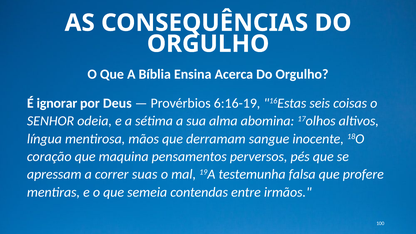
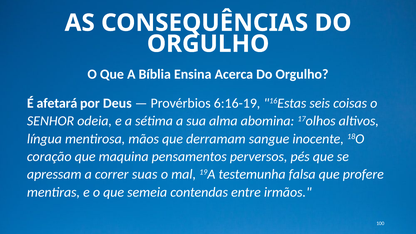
ignorar: ignorar -> afetará
